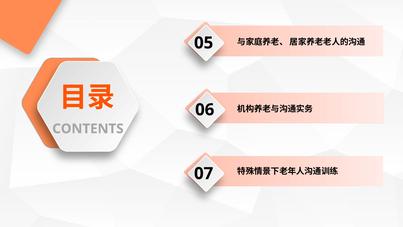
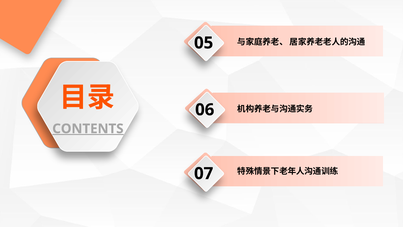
CONTENTS underline: none -> present
